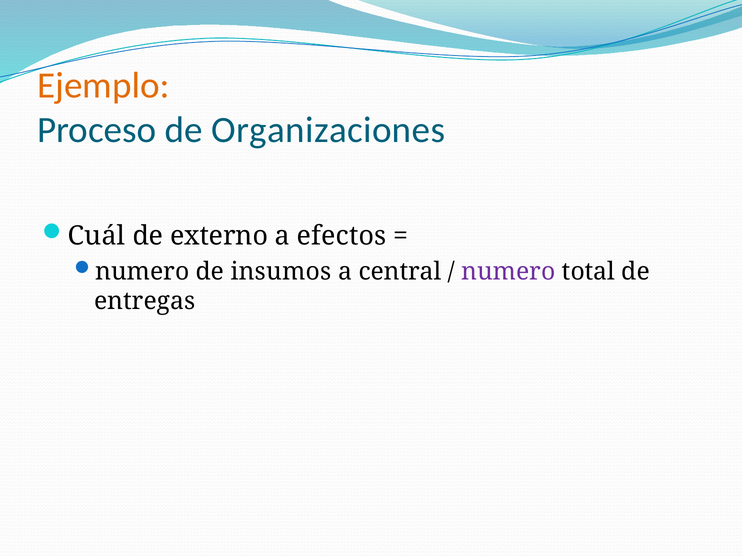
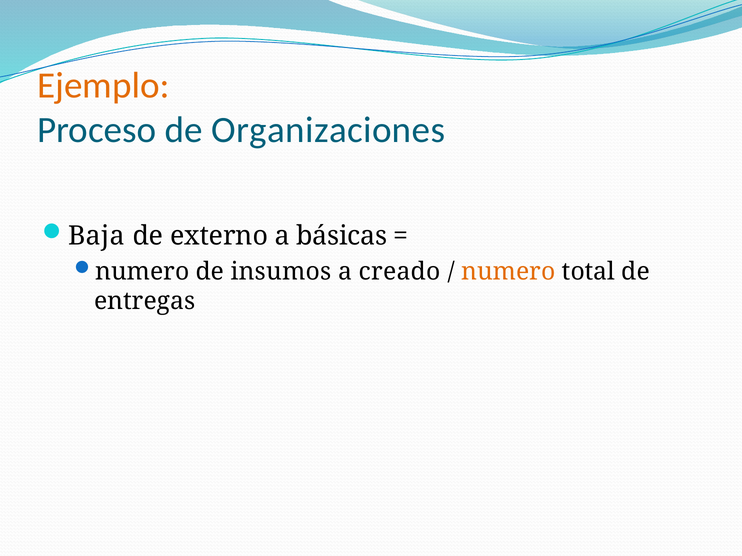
Cuál: Cuál -> Baja
efectos: efectos -> básicas
central: central -> creado
numero at (508, 272) colour: purple -> orange
